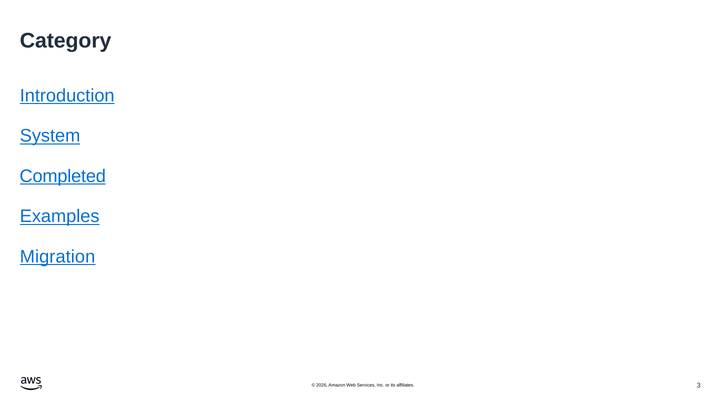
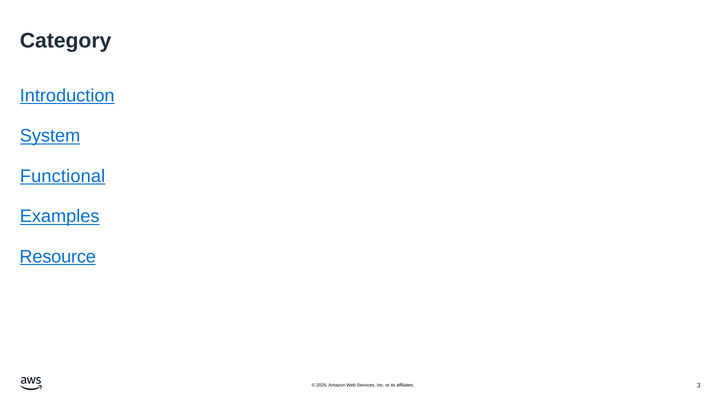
Completed: Completed -> Functional
Migration: Migration -> Resource
